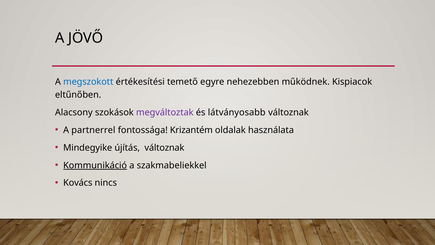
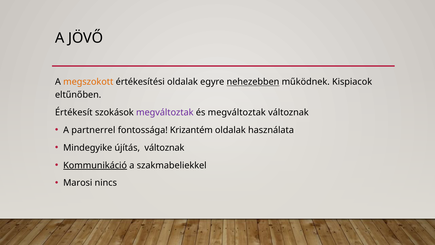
megszokott colour: blue -> orange
értékesítési temető: temető -> oldalak
nehezebben underline: none -> present
Alacsony: Alacsony -> Értékesít
és látványosabb: látványosabb -> megváltoztak
Kovács: Kovács -> Marosi
